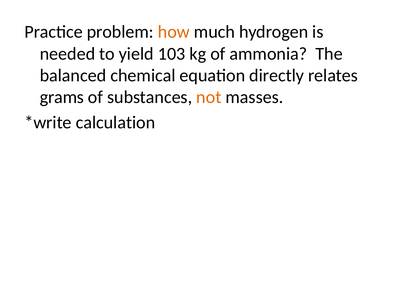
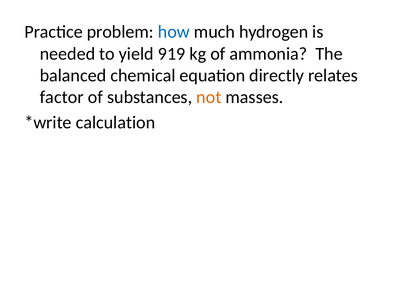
how colour: orange -> blue
103: 103 -> 919
grams: grams -> factor
